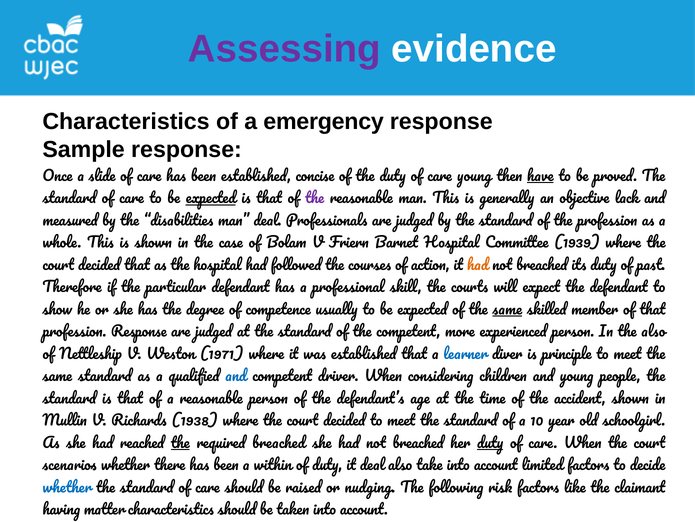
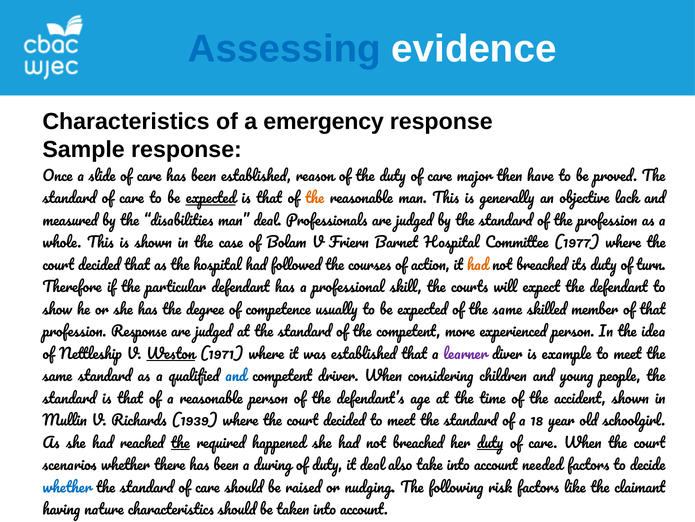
Assessing colour: purple -> blue
concise: concise -> reason
care young: young -> major
have underline: present -> none
the at (315, 198) colour: purple -> orange
1939: 1939 -> 1977
past: past -> turn
same at (507, 309) underline: present -> none
the also: also -> idea
Weston underline: none -> present
learner colour: blue -> purple
principle: principle -> example
1938: 1938 -> 1939
10: 10 -> 18
required breached: breached -> happened
within: within -> during
limited: limited -> needed
matter: matter -> nature
